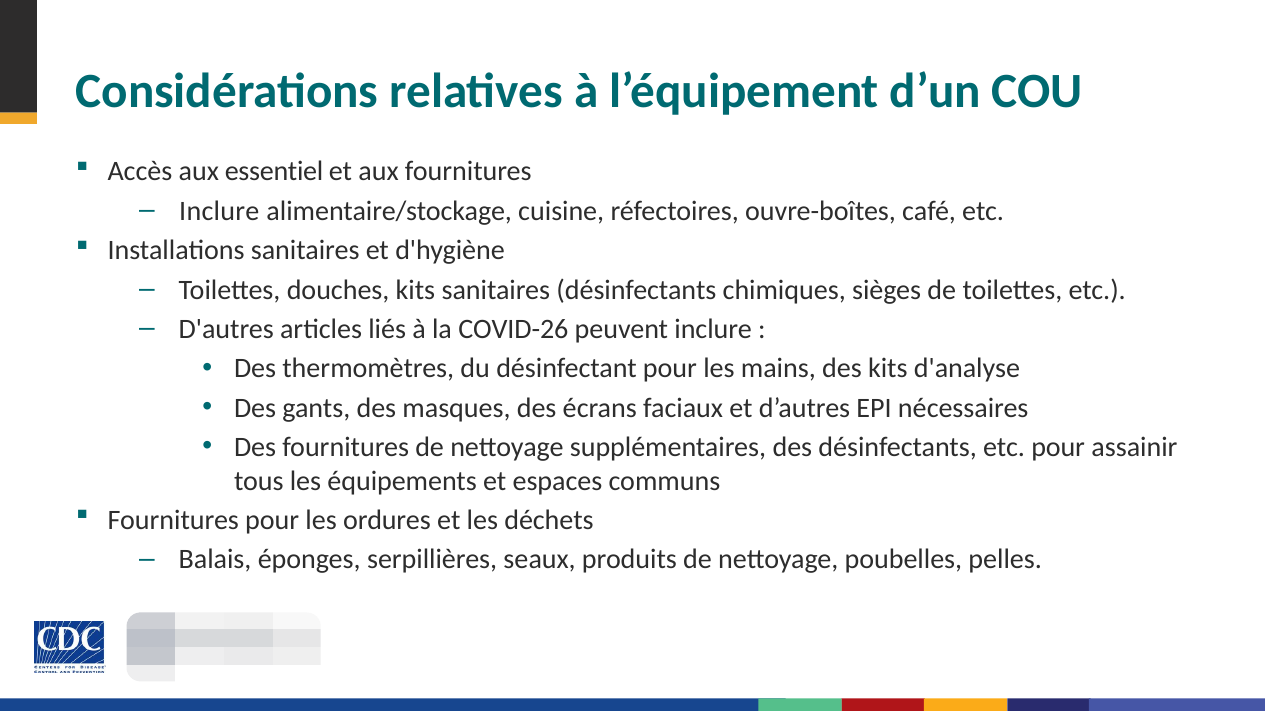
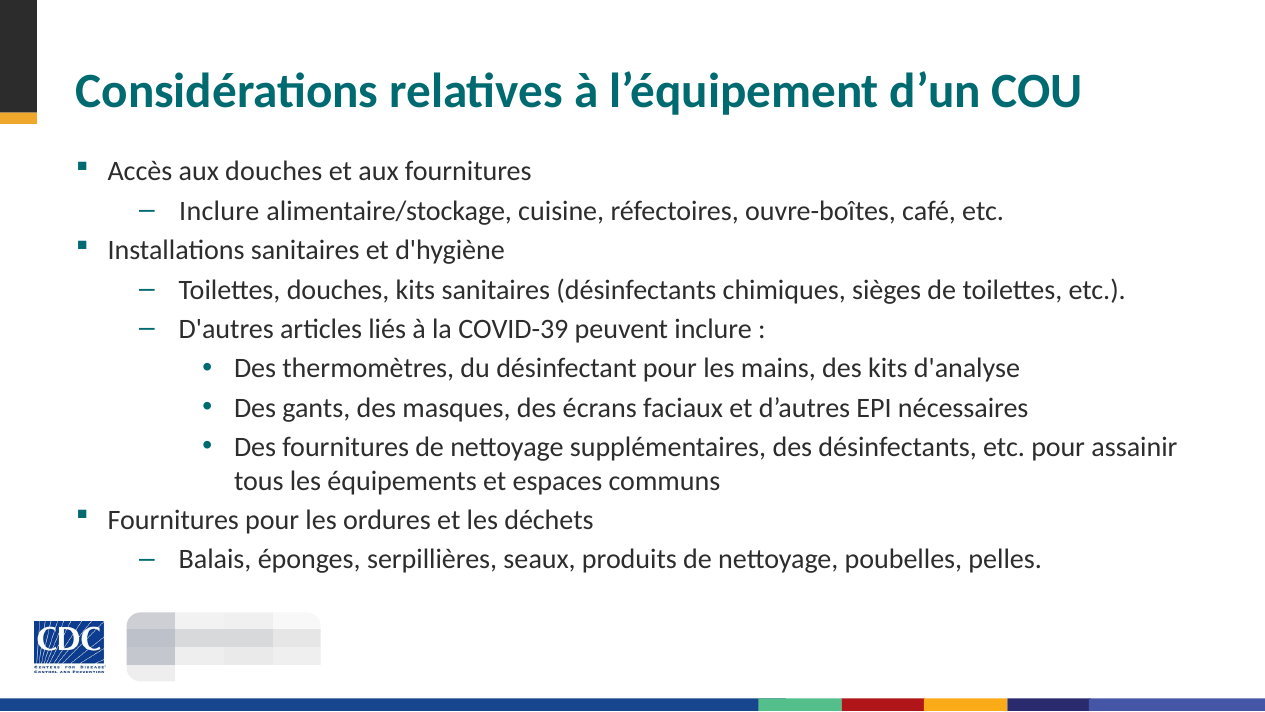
aux essentiel: essentiel -> douches
COVID-26: COVID-26 -> COVID-39
